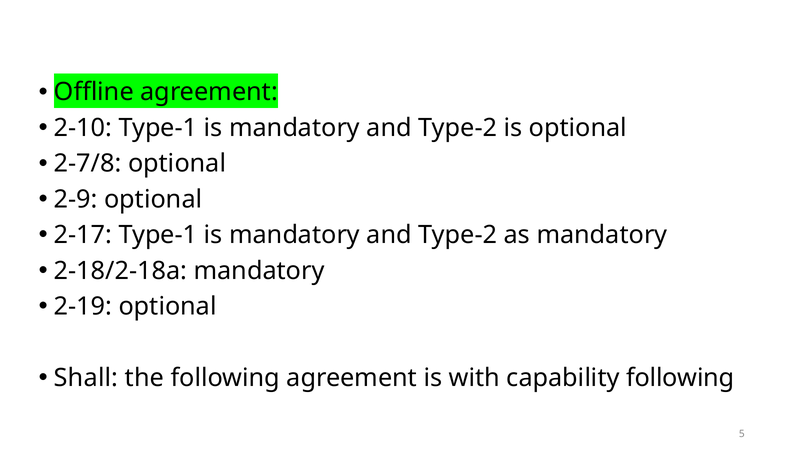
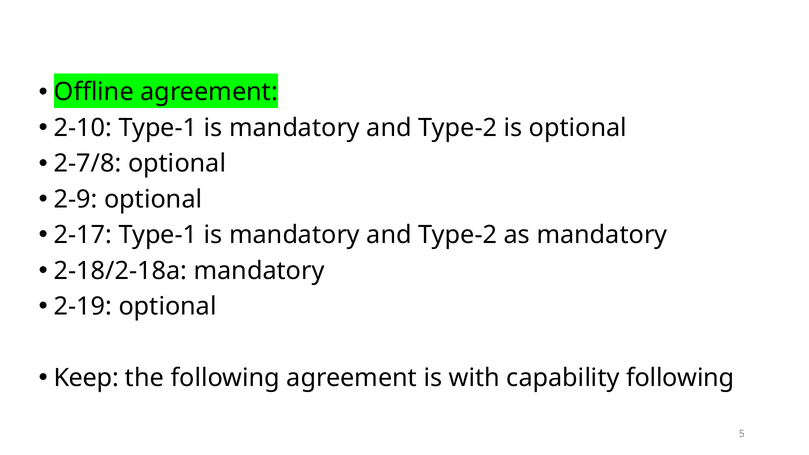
Shall: Shall -> Keep
